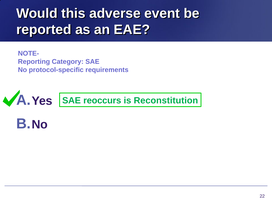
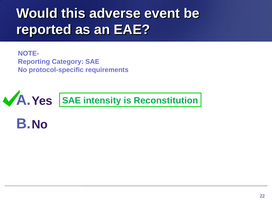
reoccurs: reoccurs -> intensity
